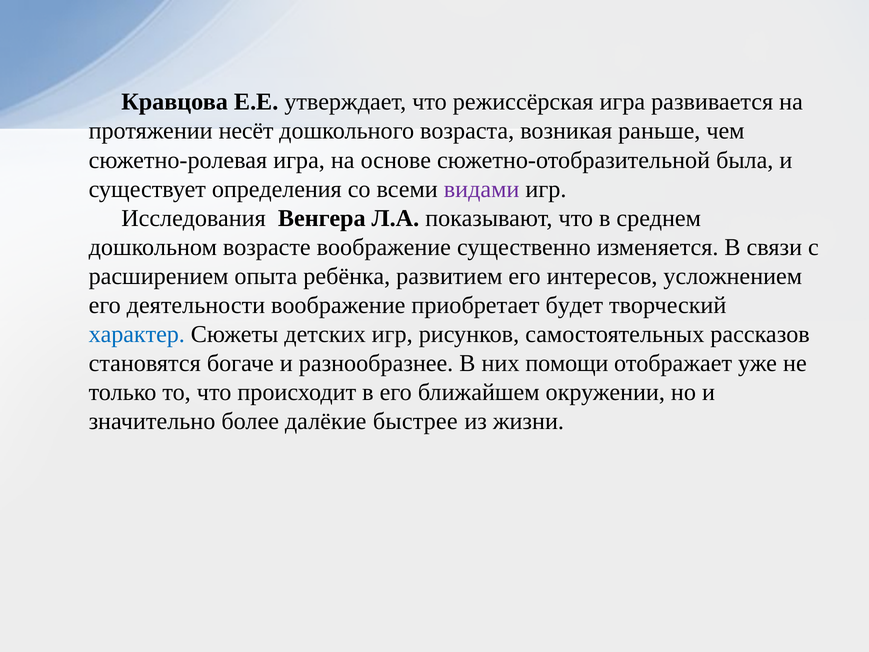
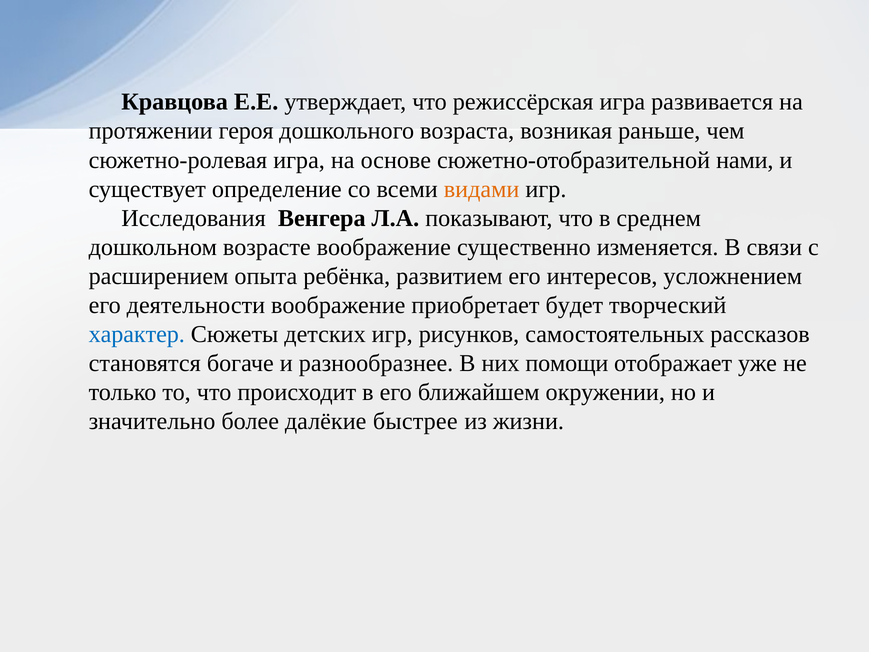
несёт: несёт -> героя
была: была -> нами
определения: определения -> определение
видами colour: purple -> orange
